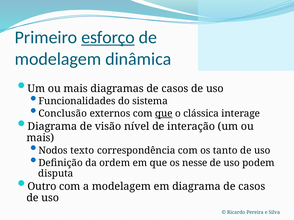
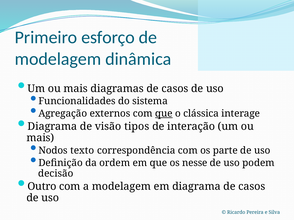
esforço underline: present -> none
Conclusão: Conclusão -> Agregação
nível: nível -> tipos
tanto: tanto -> parte
disputa: disputa -> decisão
